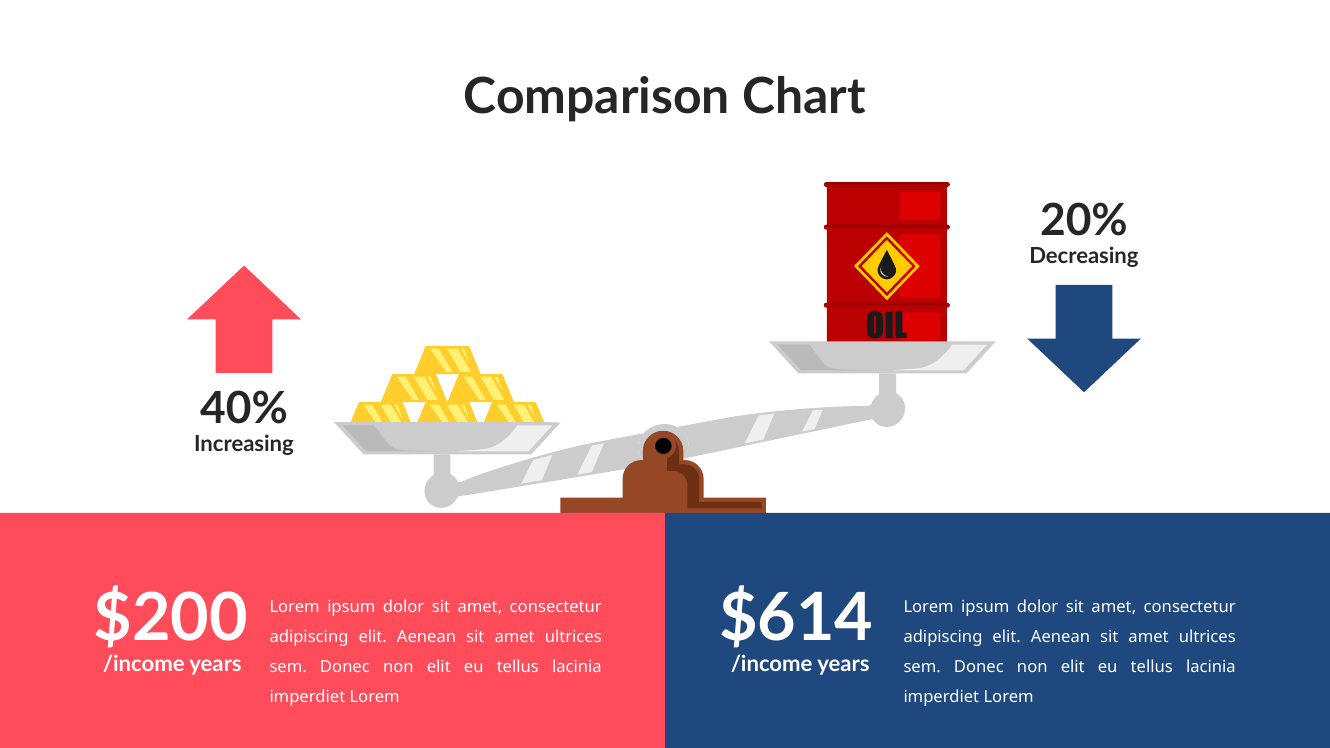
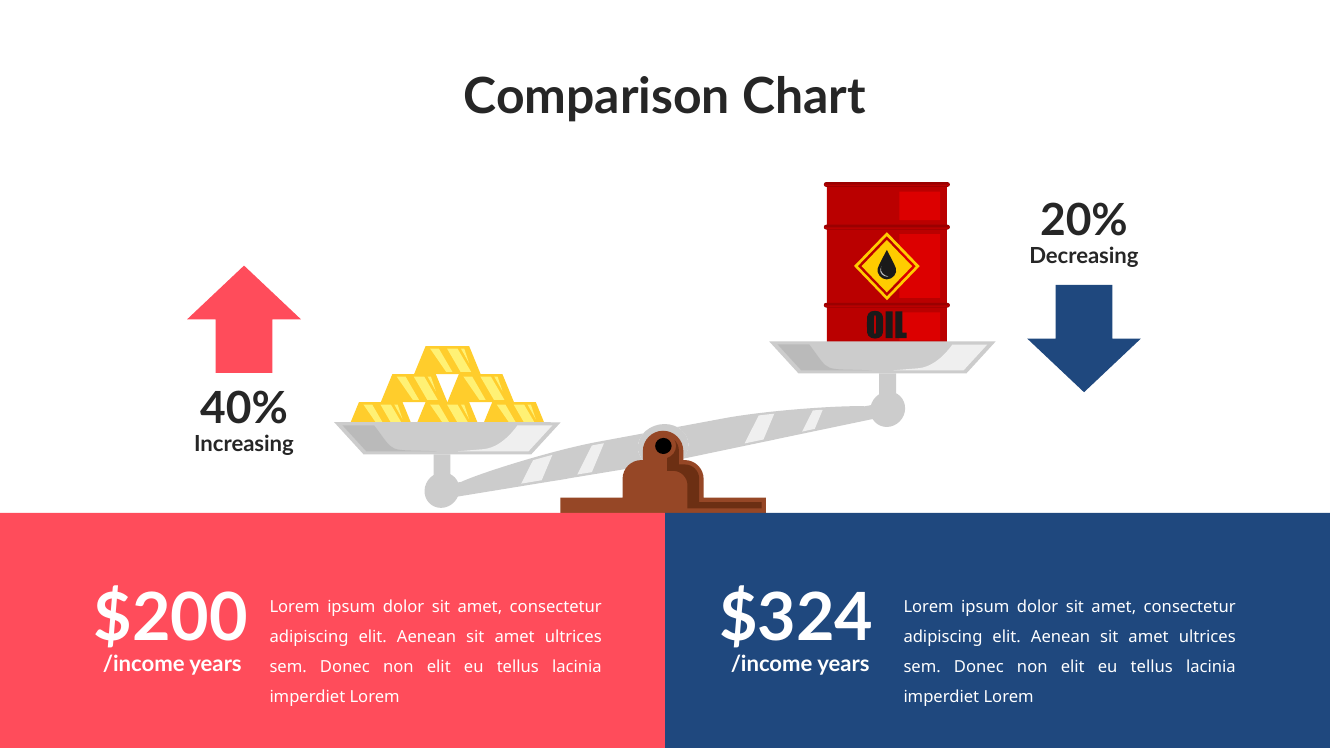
$614: $614 -> $324
